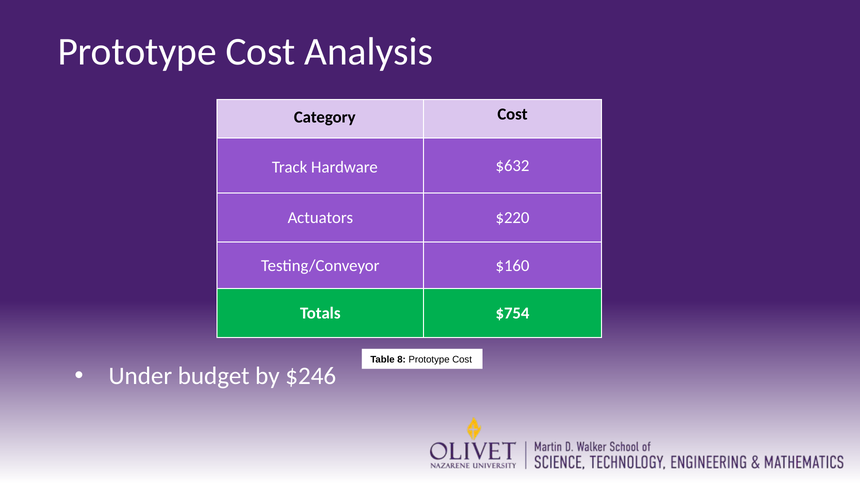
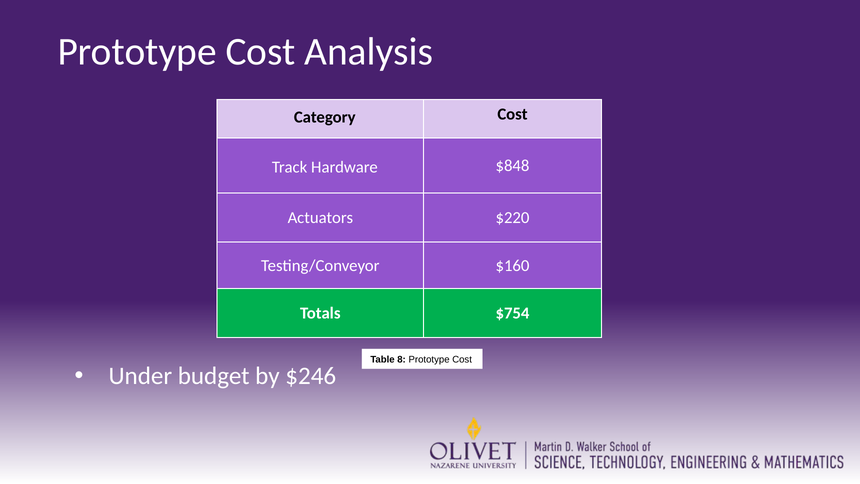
$632: $632 -> $848
